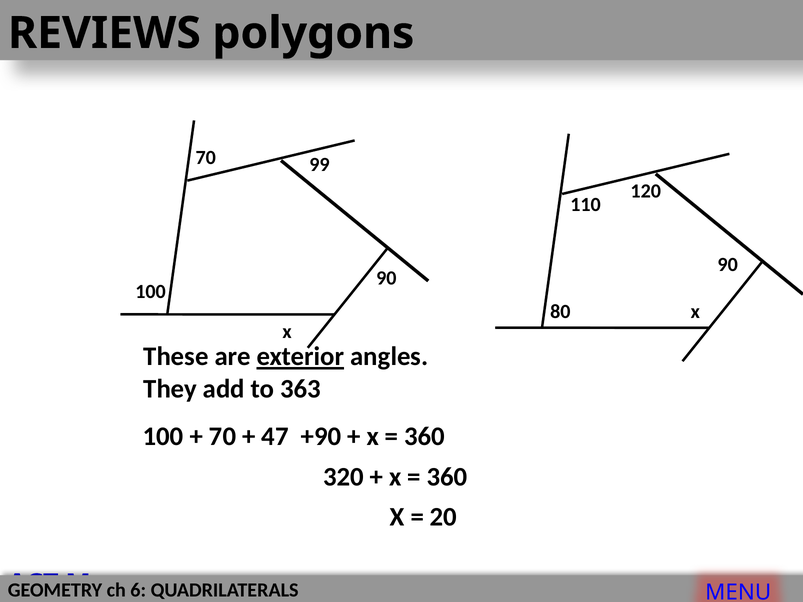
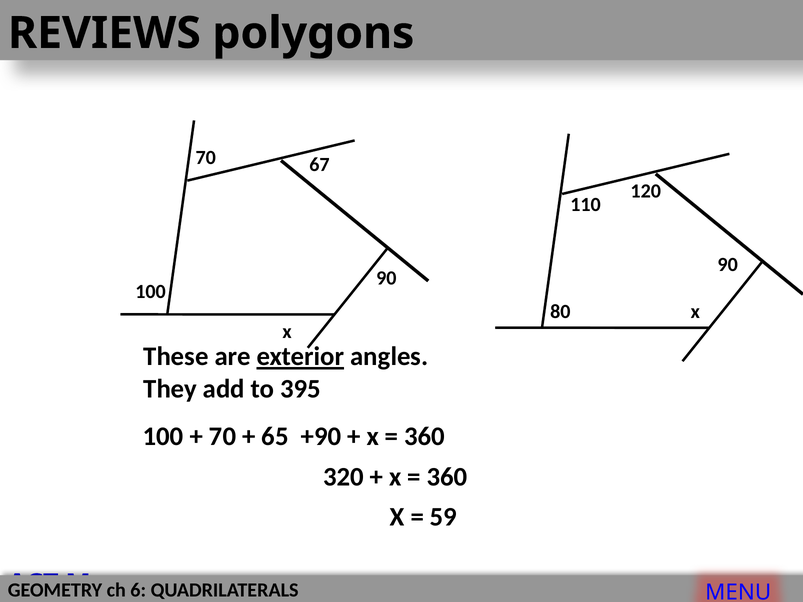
99: 99 -> 67
363: 363 -> 395
47: 47 -> 65
20: 20 -> 59
